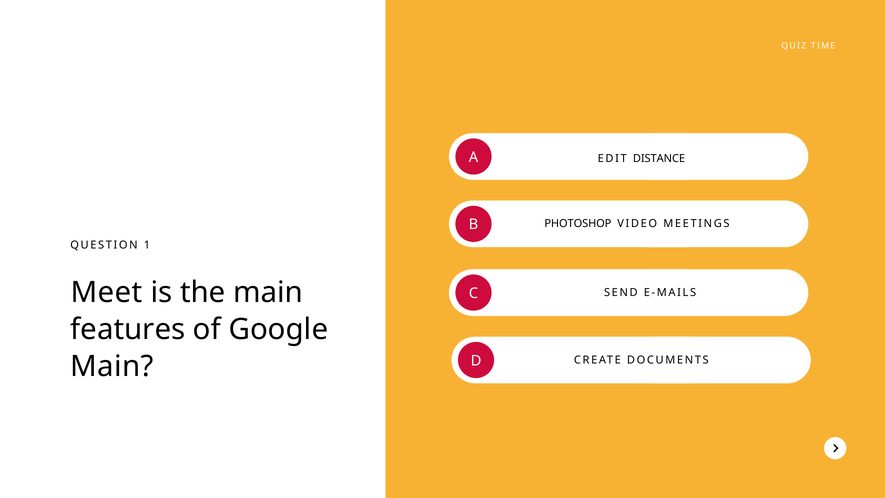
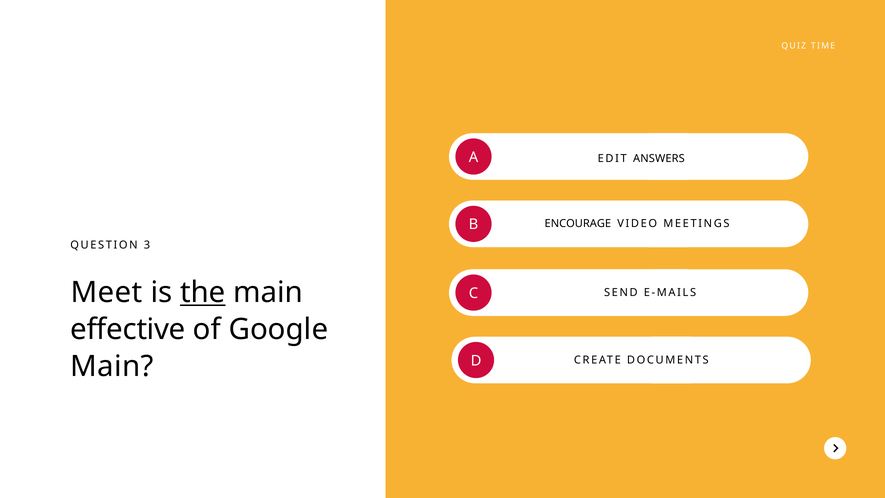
DISTANCE: DISTANCE -> ANSWERS
PHOTOSHOP: PHOTOSHOP -> ENCOURAGE
1: 1 -> 3
the underline: none -> present
features: features -> effective
